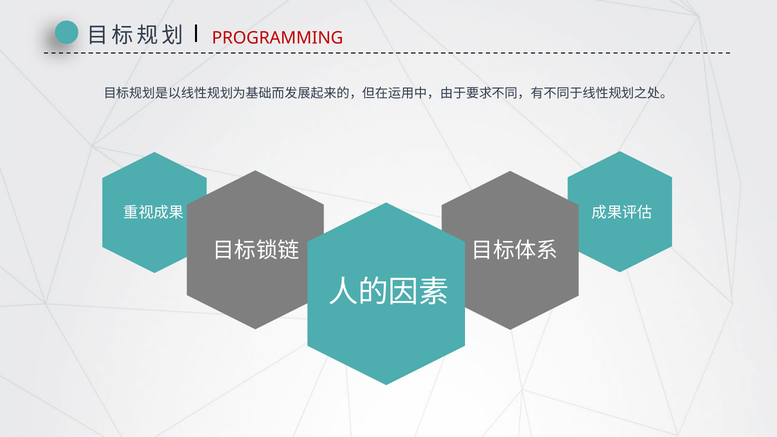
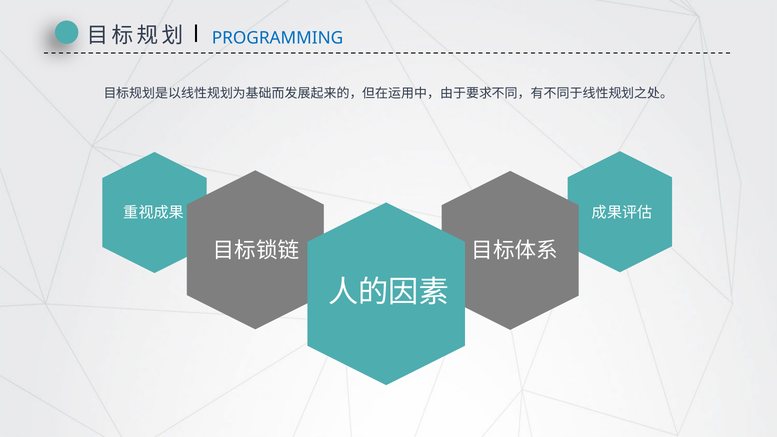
PROGRAMMING colour: red -> blue
